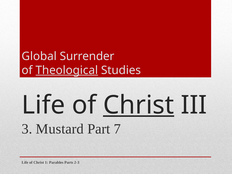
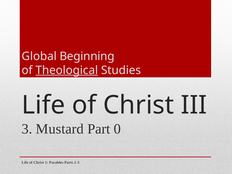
Surrender: Surrender -> Beginning
Christ at (139, 105) underline: present -> none
7: 7 -> 0
